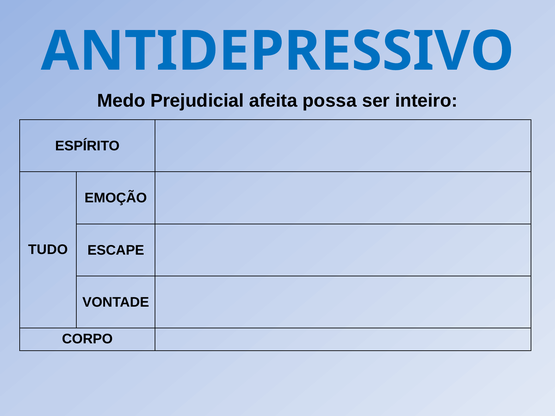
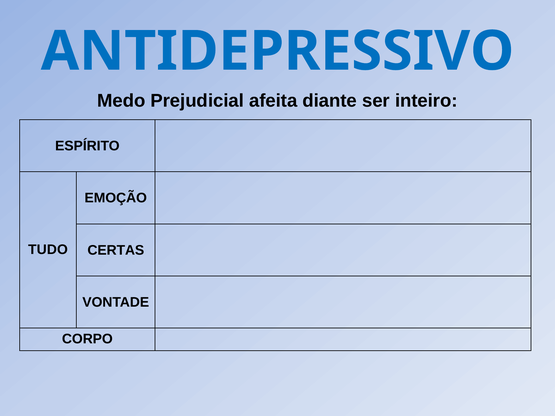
possa: possa -> diante
ESCAPE: ESCAPE -> CERTAS
